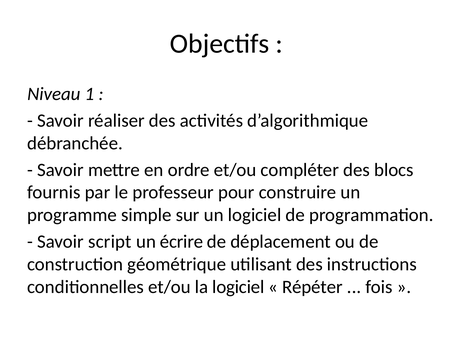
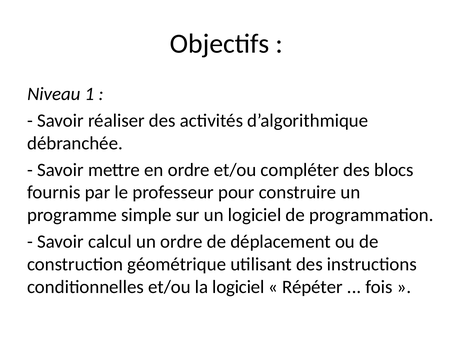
script: script -> calcul
un écrire: écrire -> ordre
